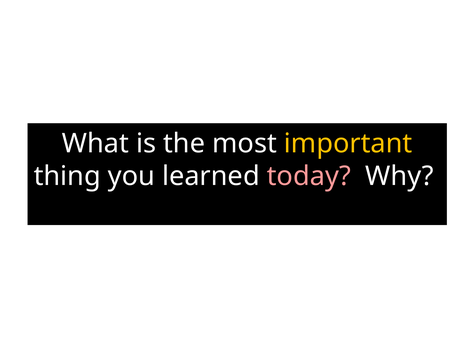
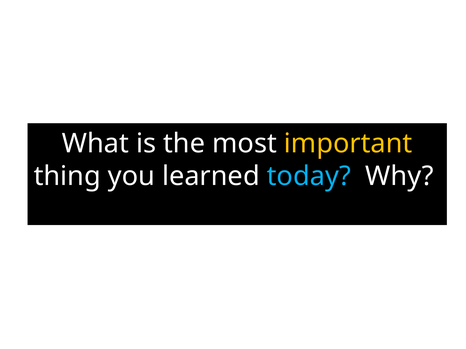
today colour: pink -> light blue
